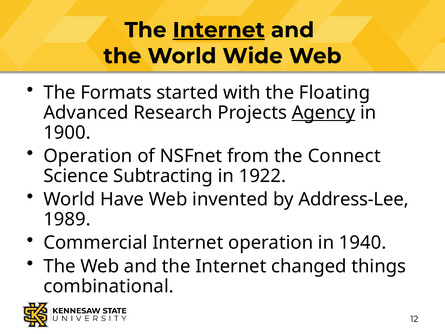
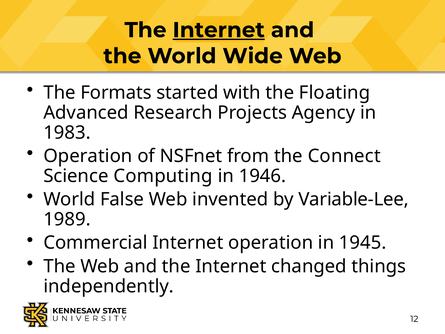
Agency underline: present -> none
1900: 1900 -> 1983
Subtracting: Subtracting -> Computing
1922: 1922 -> 1946
Have: Have -> False
Address-Lee: Address-Lee -> Variable-Lee
1940: 1940 -> 1945
combinational: combinational -> independently
